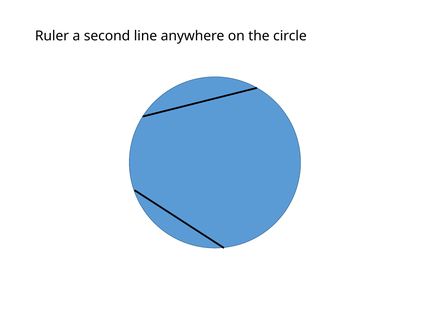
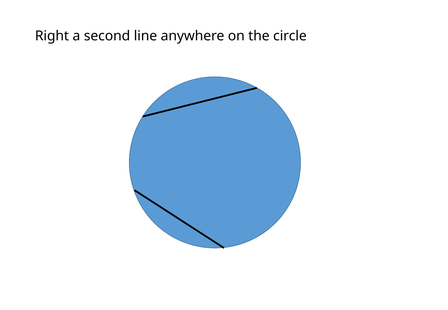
Ruler: Ruler -> Right
